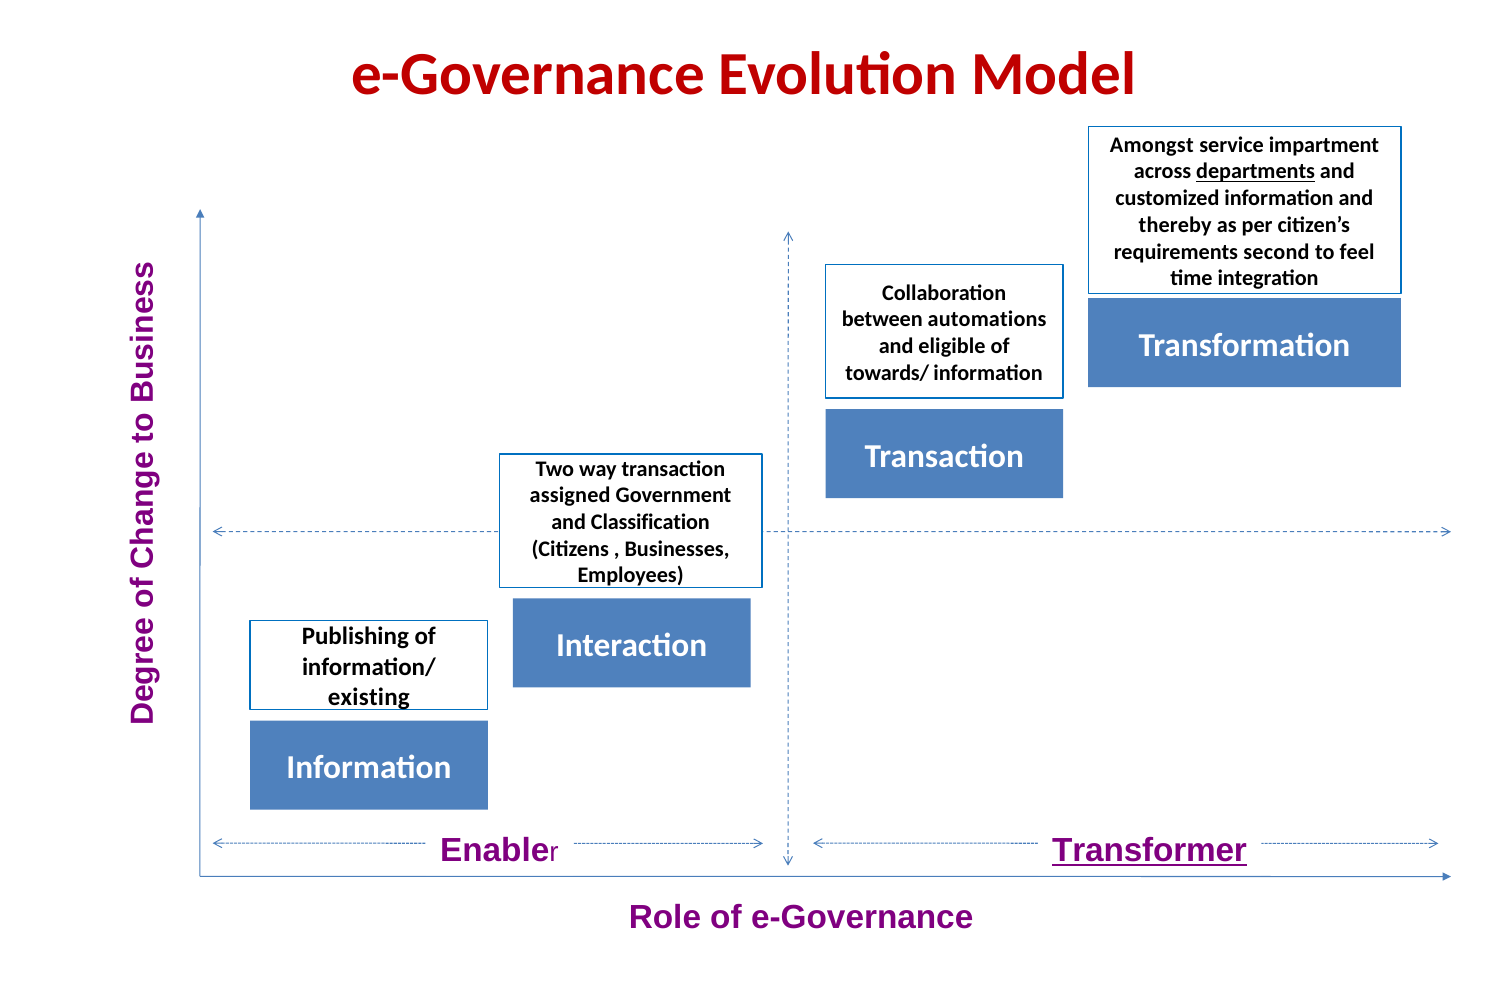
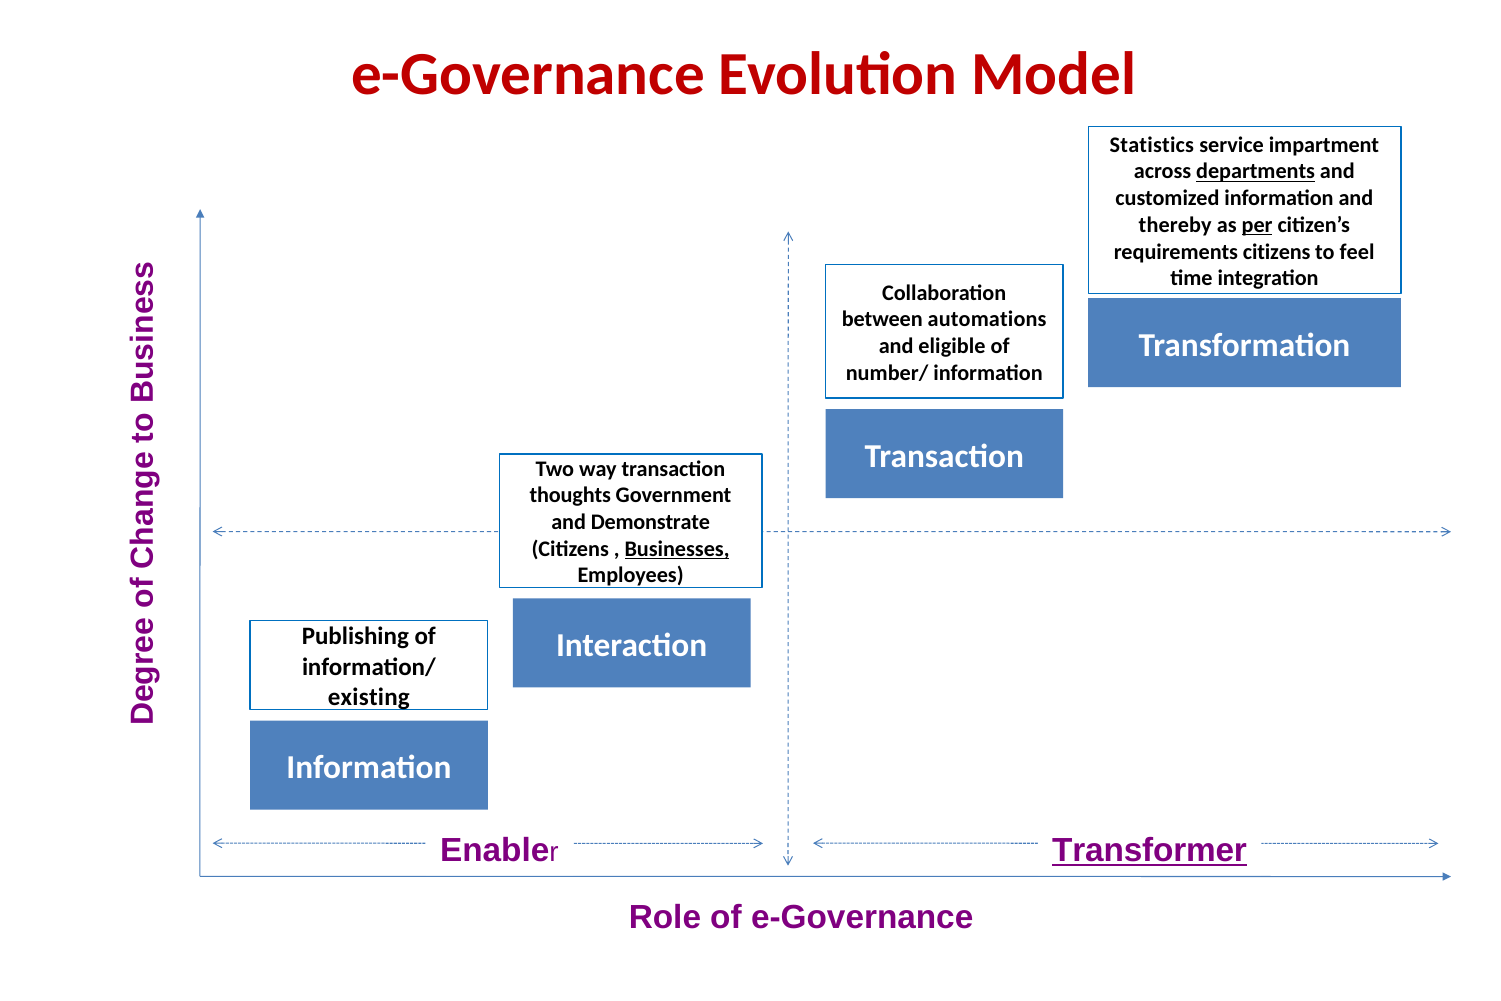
Amongst: Amongst -> Statistics
per underline: none -> present
requirements second: second -> citizens
towards/: towards/ -> number/
assigned: assigned -> thoughts
Classification: Classification -> Demonstrate
Businesses underline: none -> present
